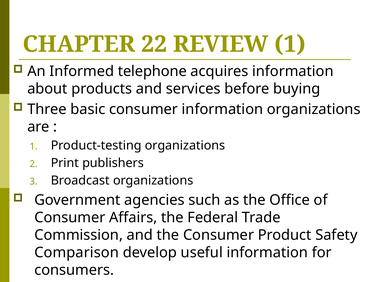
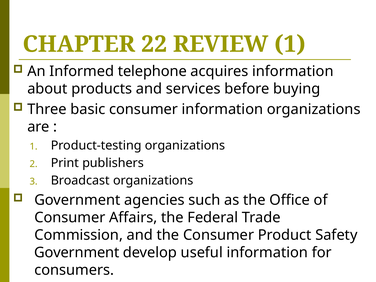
Comparison at (77, 253): Comparison -> Government
